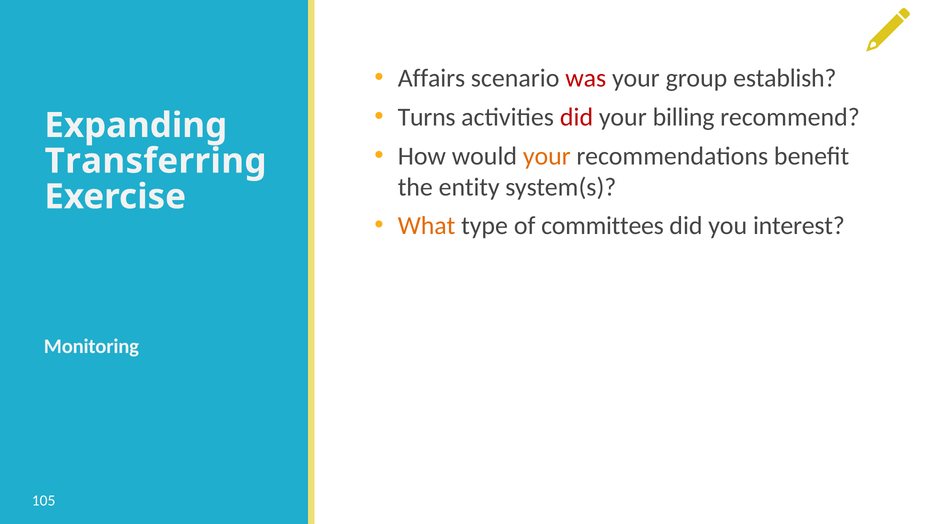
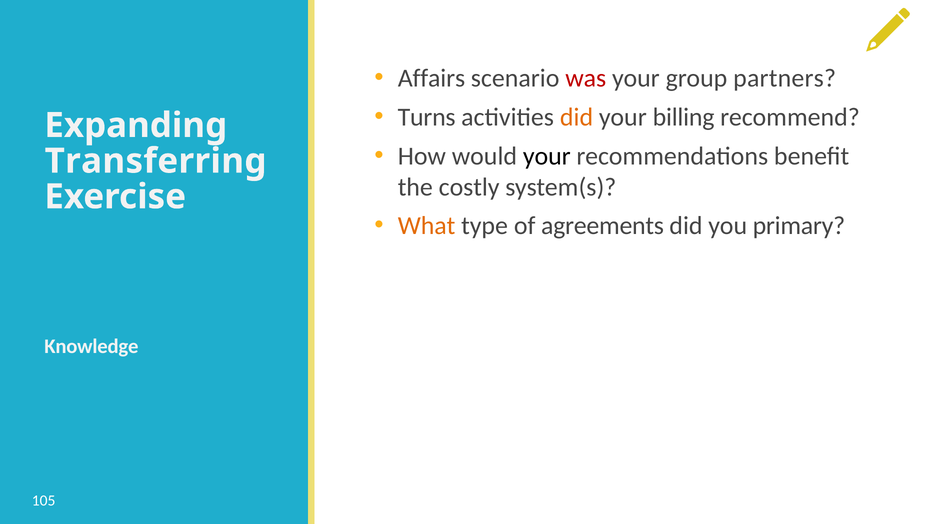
establish: establish -> partners
did at (577, 117) colour: red -> orange
your at (547, 156) colour: orange -> black
entity: entity -> costly
committees: committees -> agreements
interest: interest -> primary
Monitoring: Monitoring -> Knowledge
